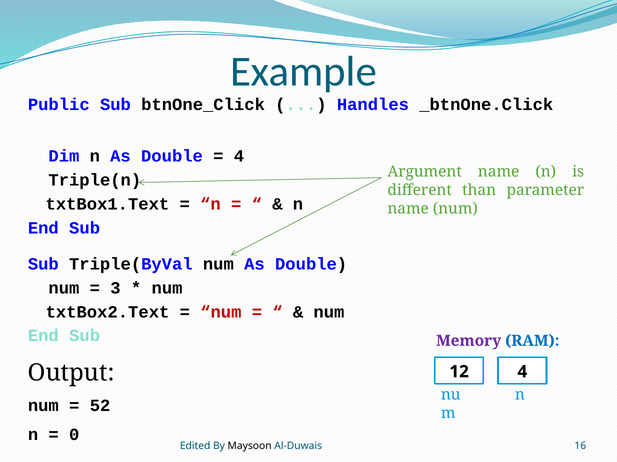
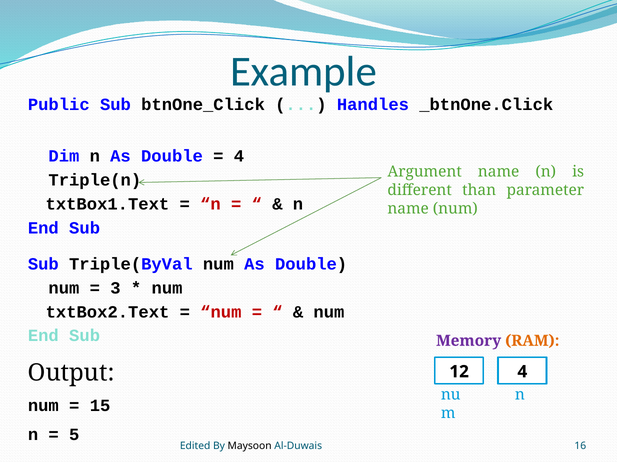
RAM colour: blue -> orange
52: 52 -> 15
0: 0 -> 5
